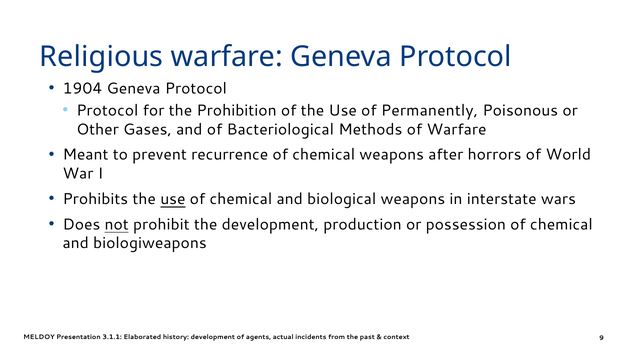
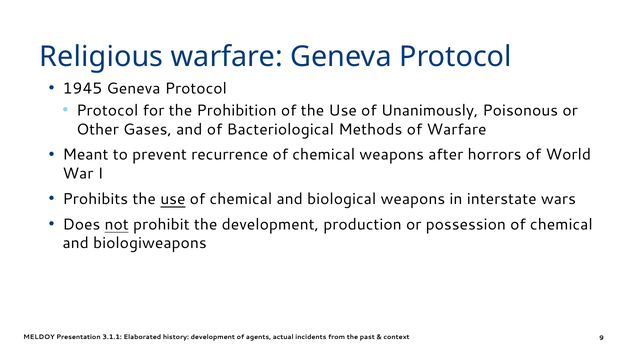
1904: 1904 -> 1945
Permanently: Permanently -> Unanimously
